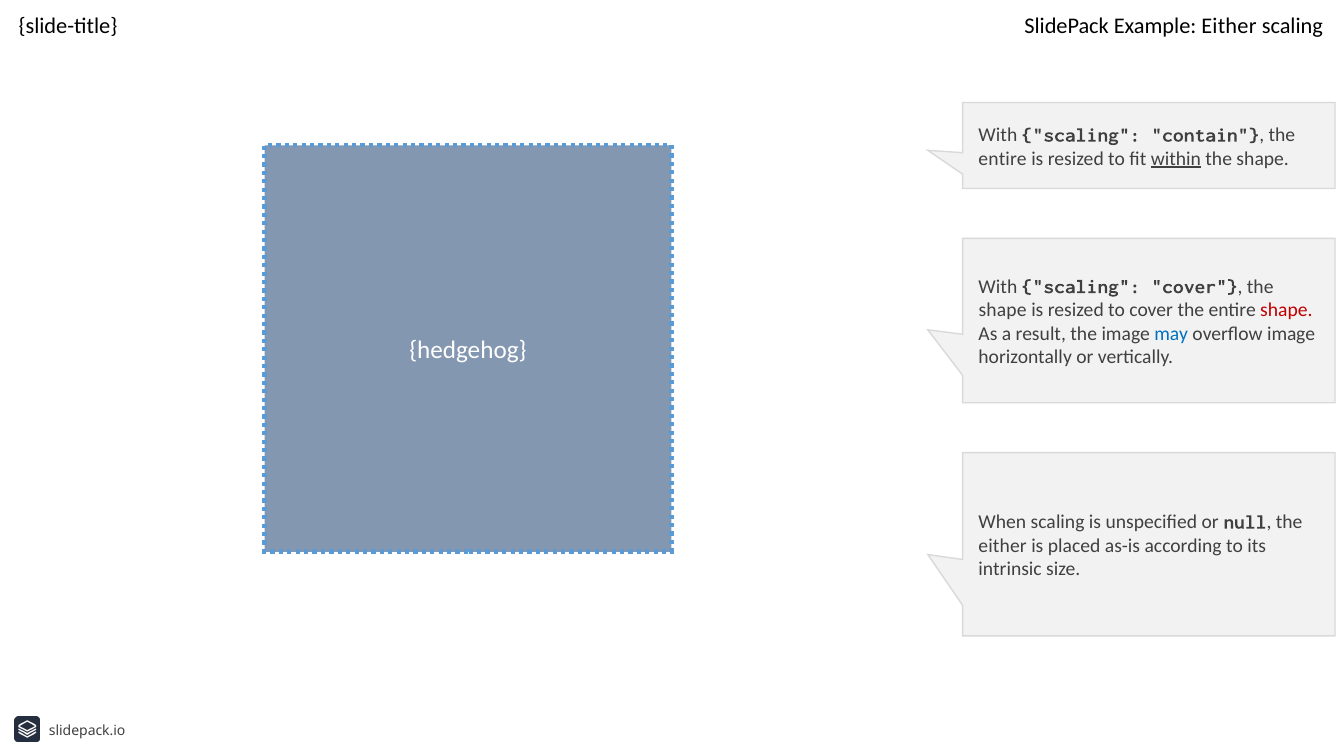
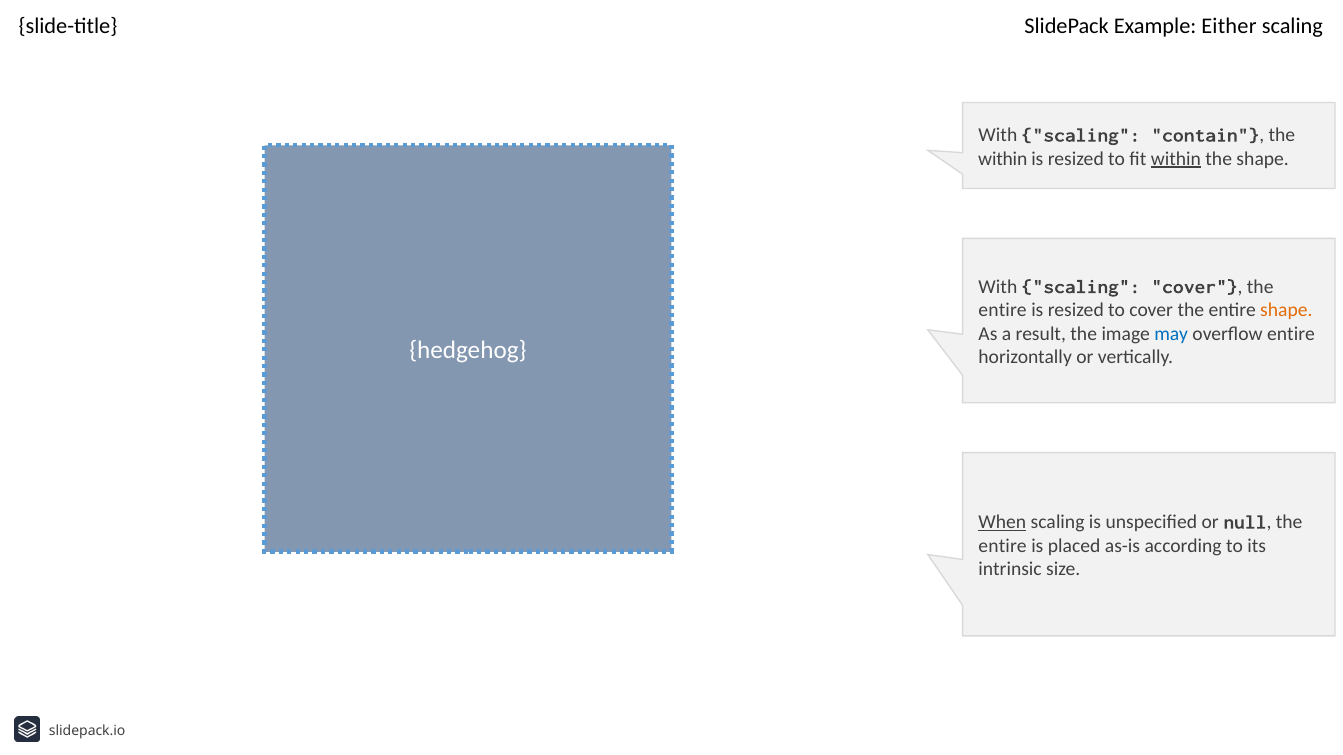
entire at (1003, 159): entire -> within
shape at (1003, 310): shape -> entire
shape at (1286, 310) colour: red -> orange
overflow image: image -> entire
When underline: none -> present
either at (1003, 546): either -> entire
